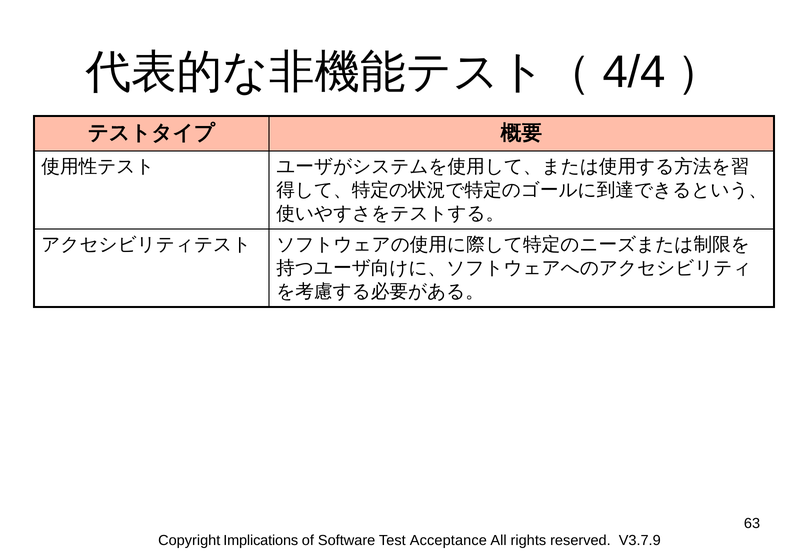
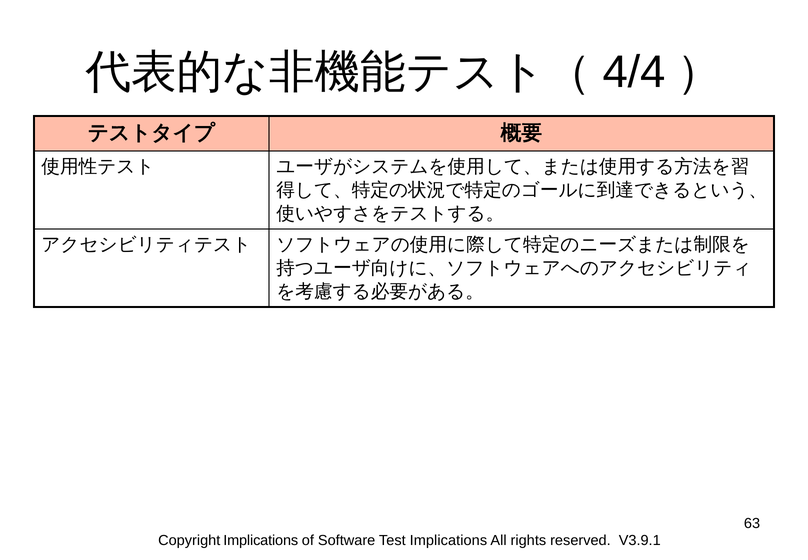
Test Acceptance: Acceptance -> Implications
V3.7.9: V3.7.9 -> V3.9.1
